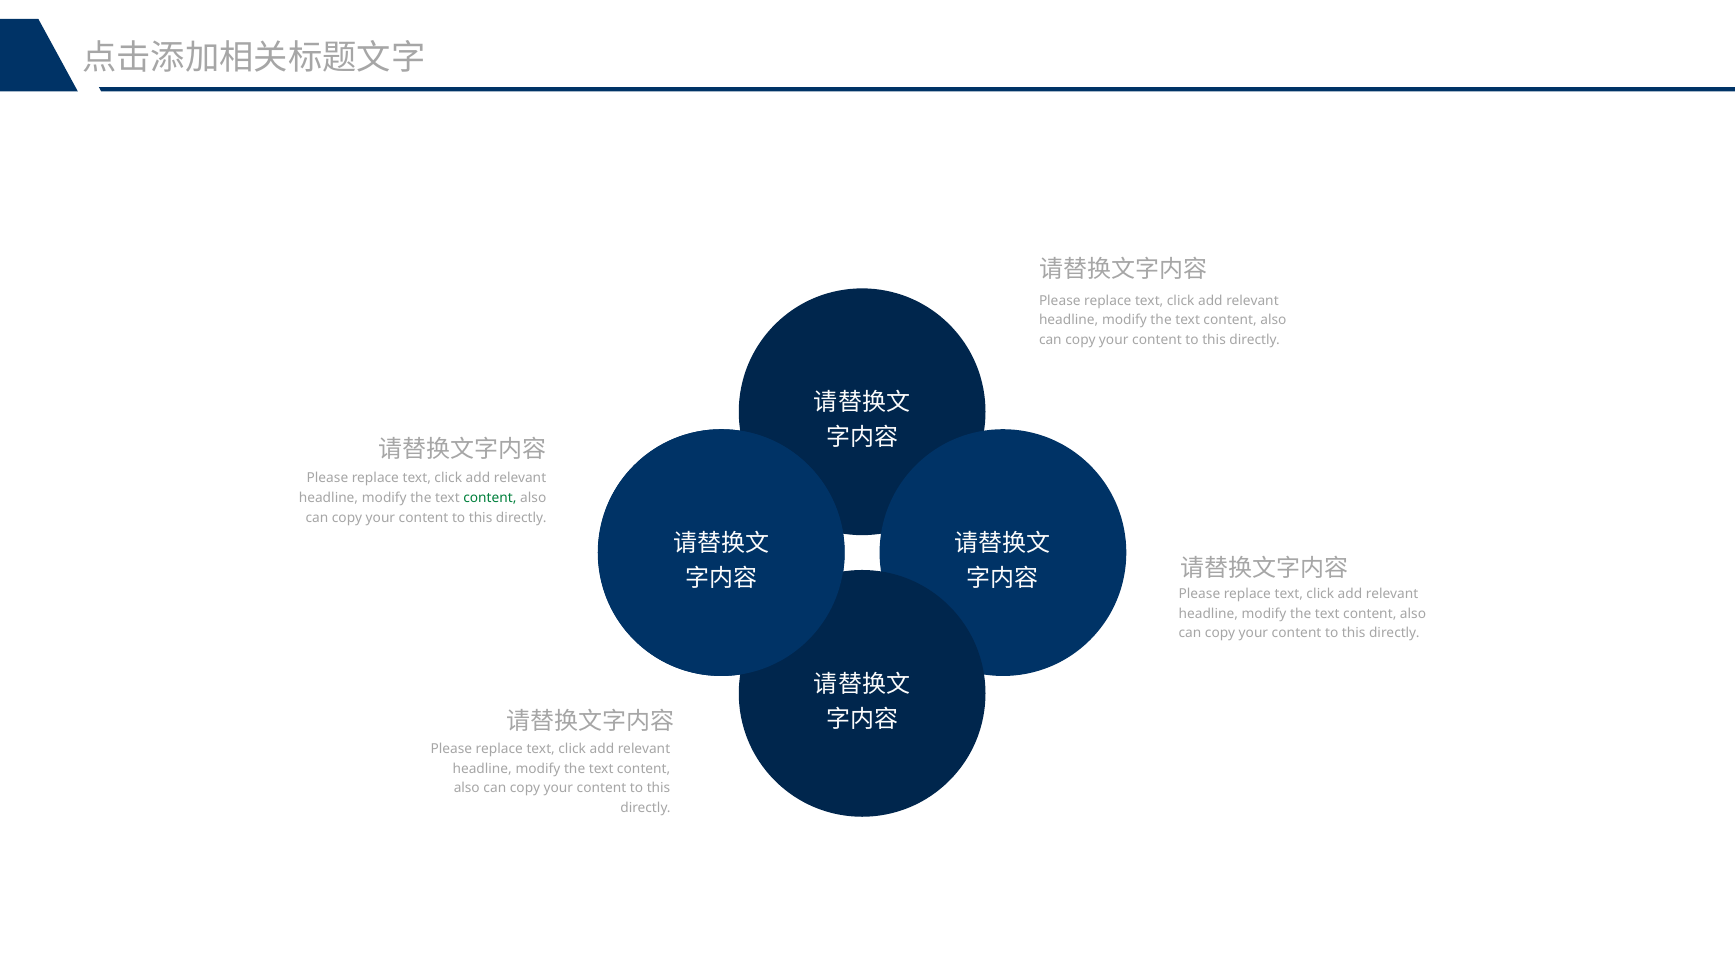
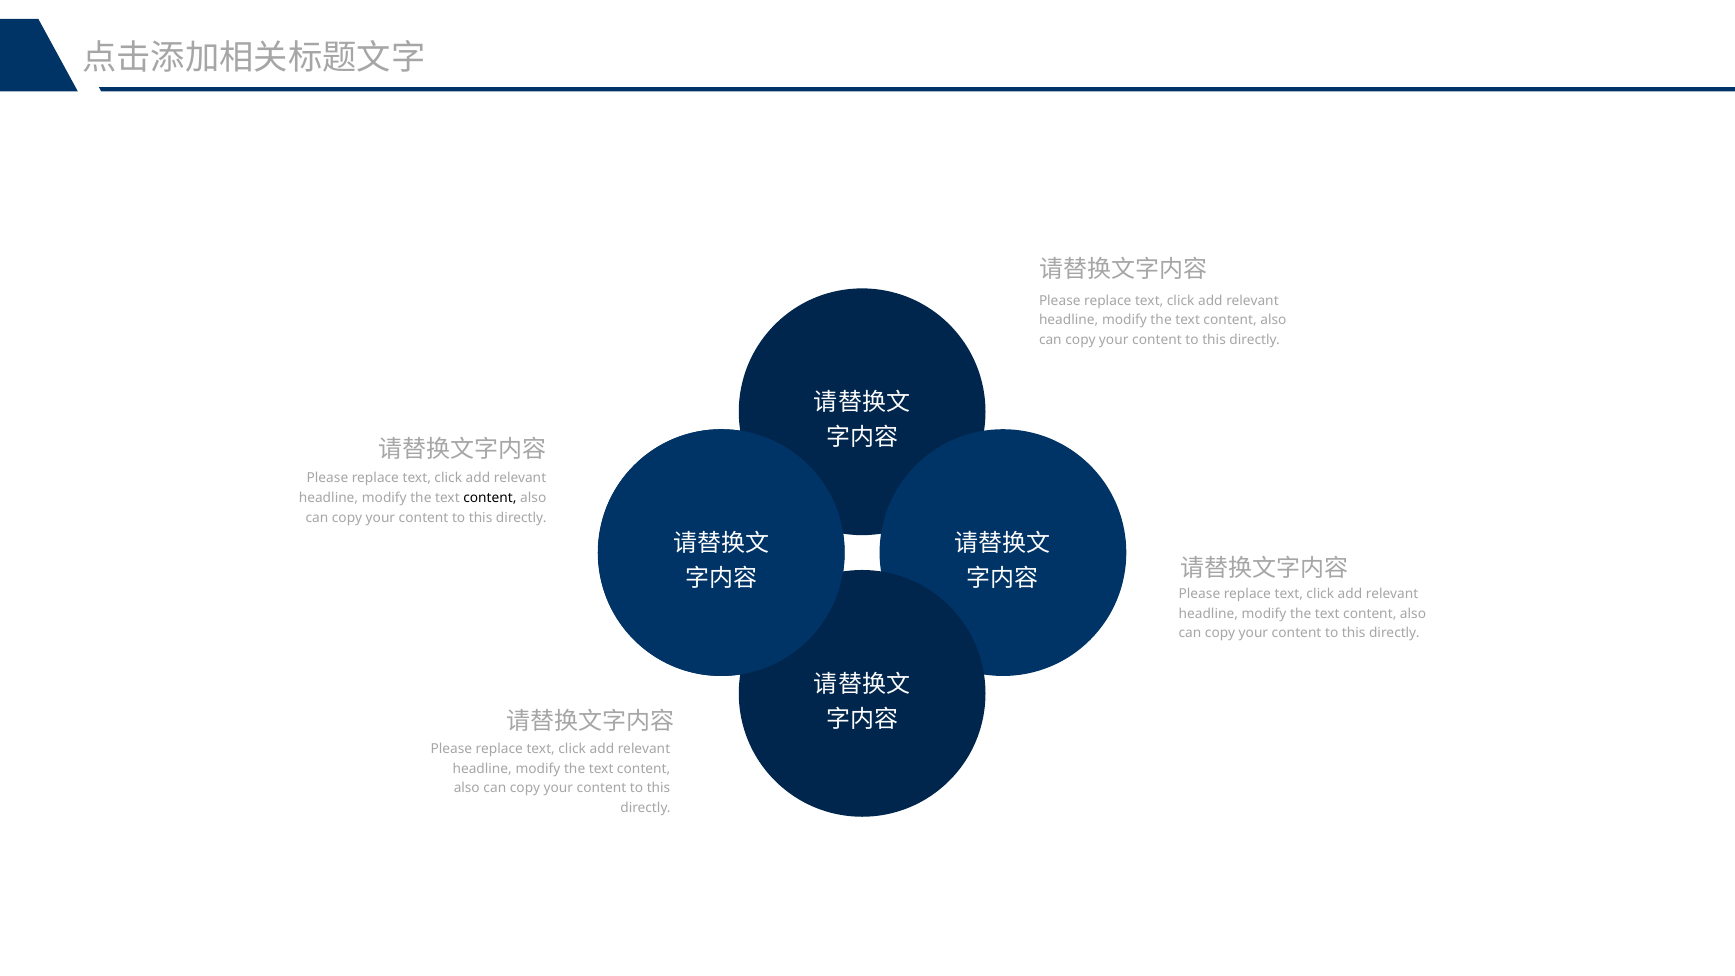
content at (490, 498) colour: green -> black
